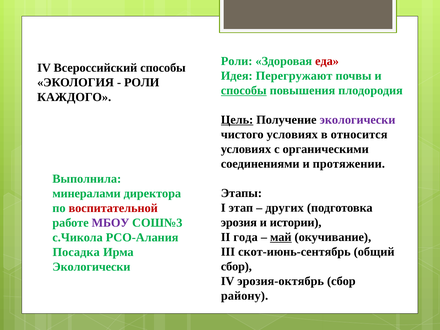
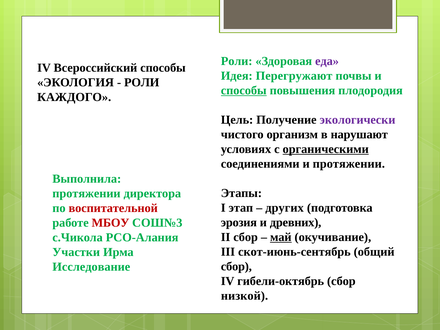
еда colour: red -> purple
Цель underline: present -> none
чистого условиях: условиях -> организм
относится: относится -> нарушают
органическими underline: none -> present
минералами at (87, 193): минералами -> протяжении
истории: истории -> древних
МБОУ colour: purple -> red
II года: года -> сбор
Посадка: Посадка -> Участки
Экологически at (91, 267): Экологически -> Исследование
эрозия-октябрь: эрозия-октябрь -> гибели-октябрь
району: району -> низкой
